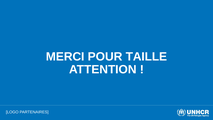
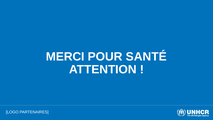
TAILLE: TAILLE -> SANTÉ
